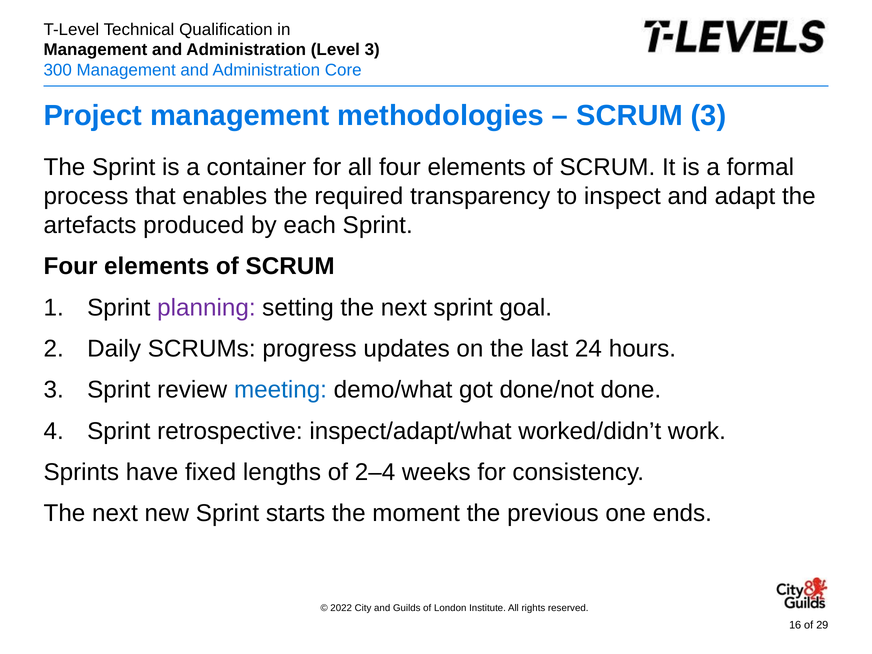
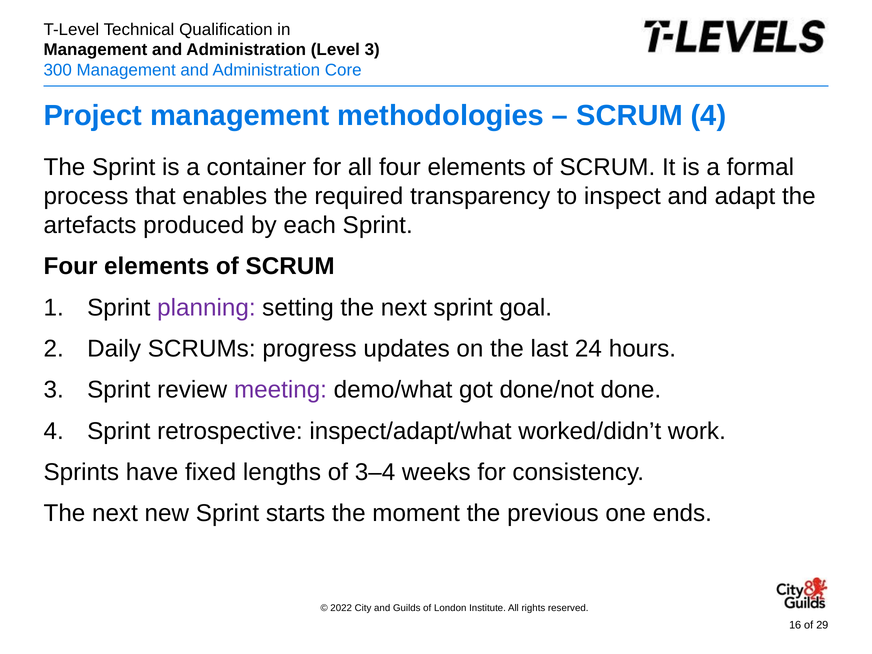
SCRUM 3: 3 -> 4
meeting colour: blue -> purple
2–4: 2–4 -> 3–4
